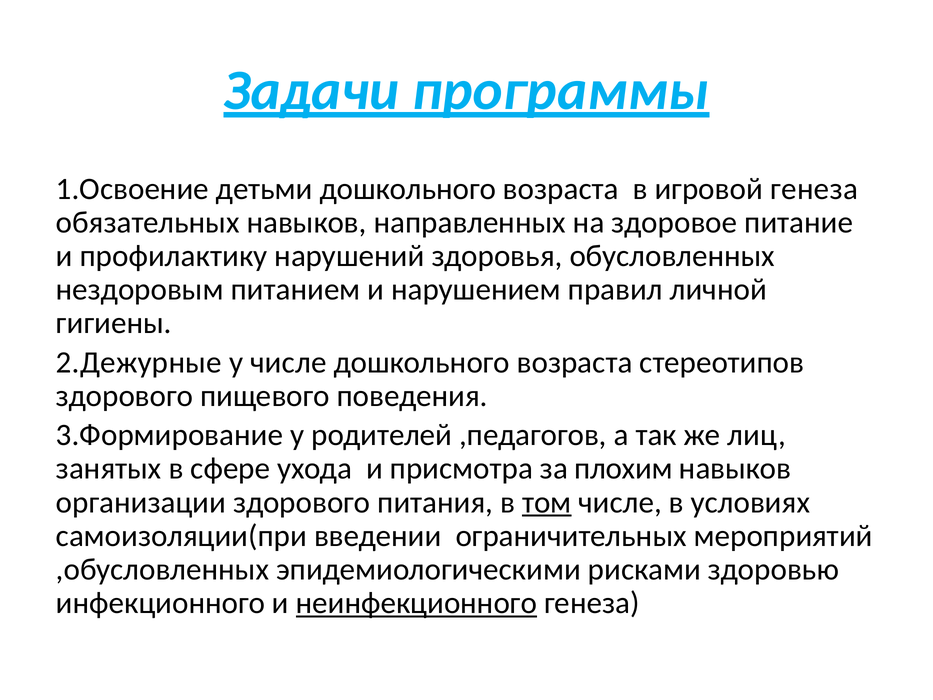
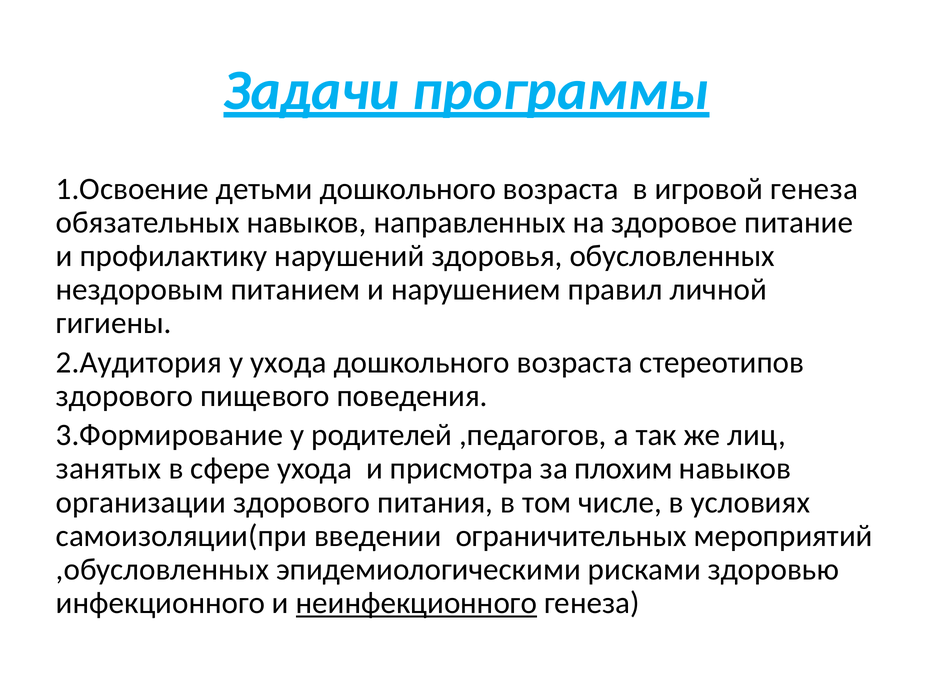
2.Дежурные: 2.Дежурные -> 2.Аудитория
у числе: числе -> ухода
том underline: present -> none
